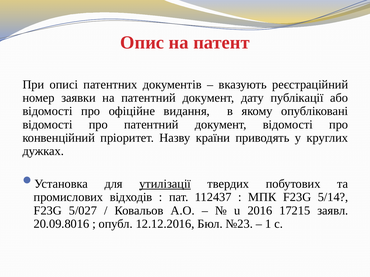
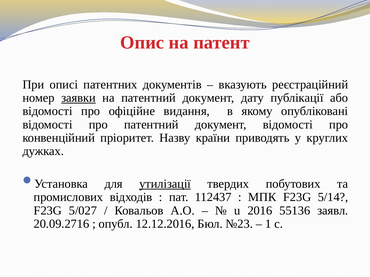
заявки underline: none -> present
17215: 17215 -> 55136
20.09.8016: 20.09.8016 -> 20.09.2716
